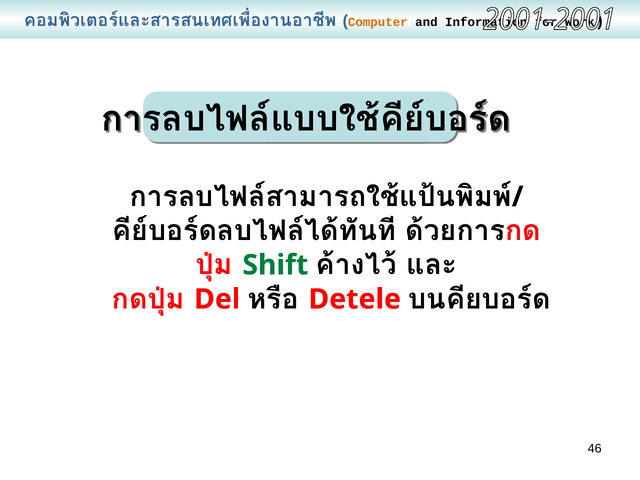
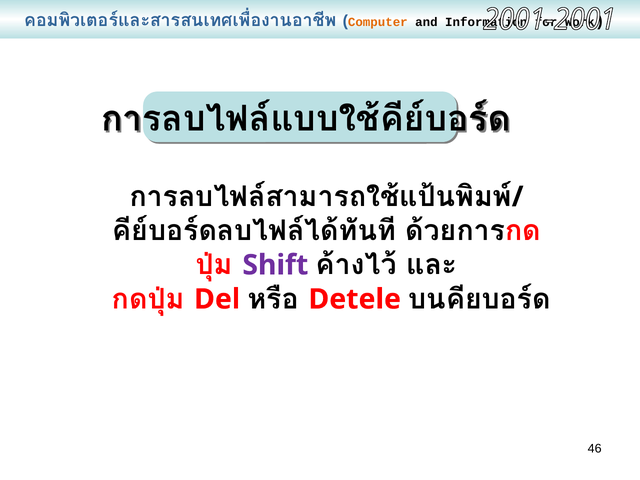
Shift colour: green -> purple
